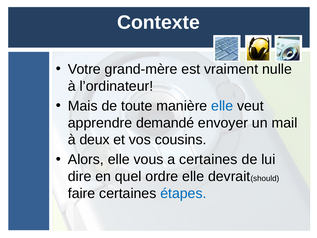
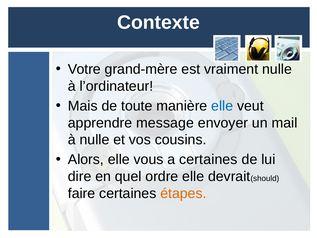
demandé: demandé -> message
à deux: deux -> nulle
étapes colour: blue -> orange
